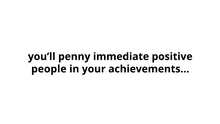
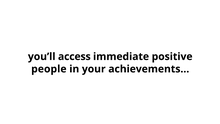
penny: penny -> access
